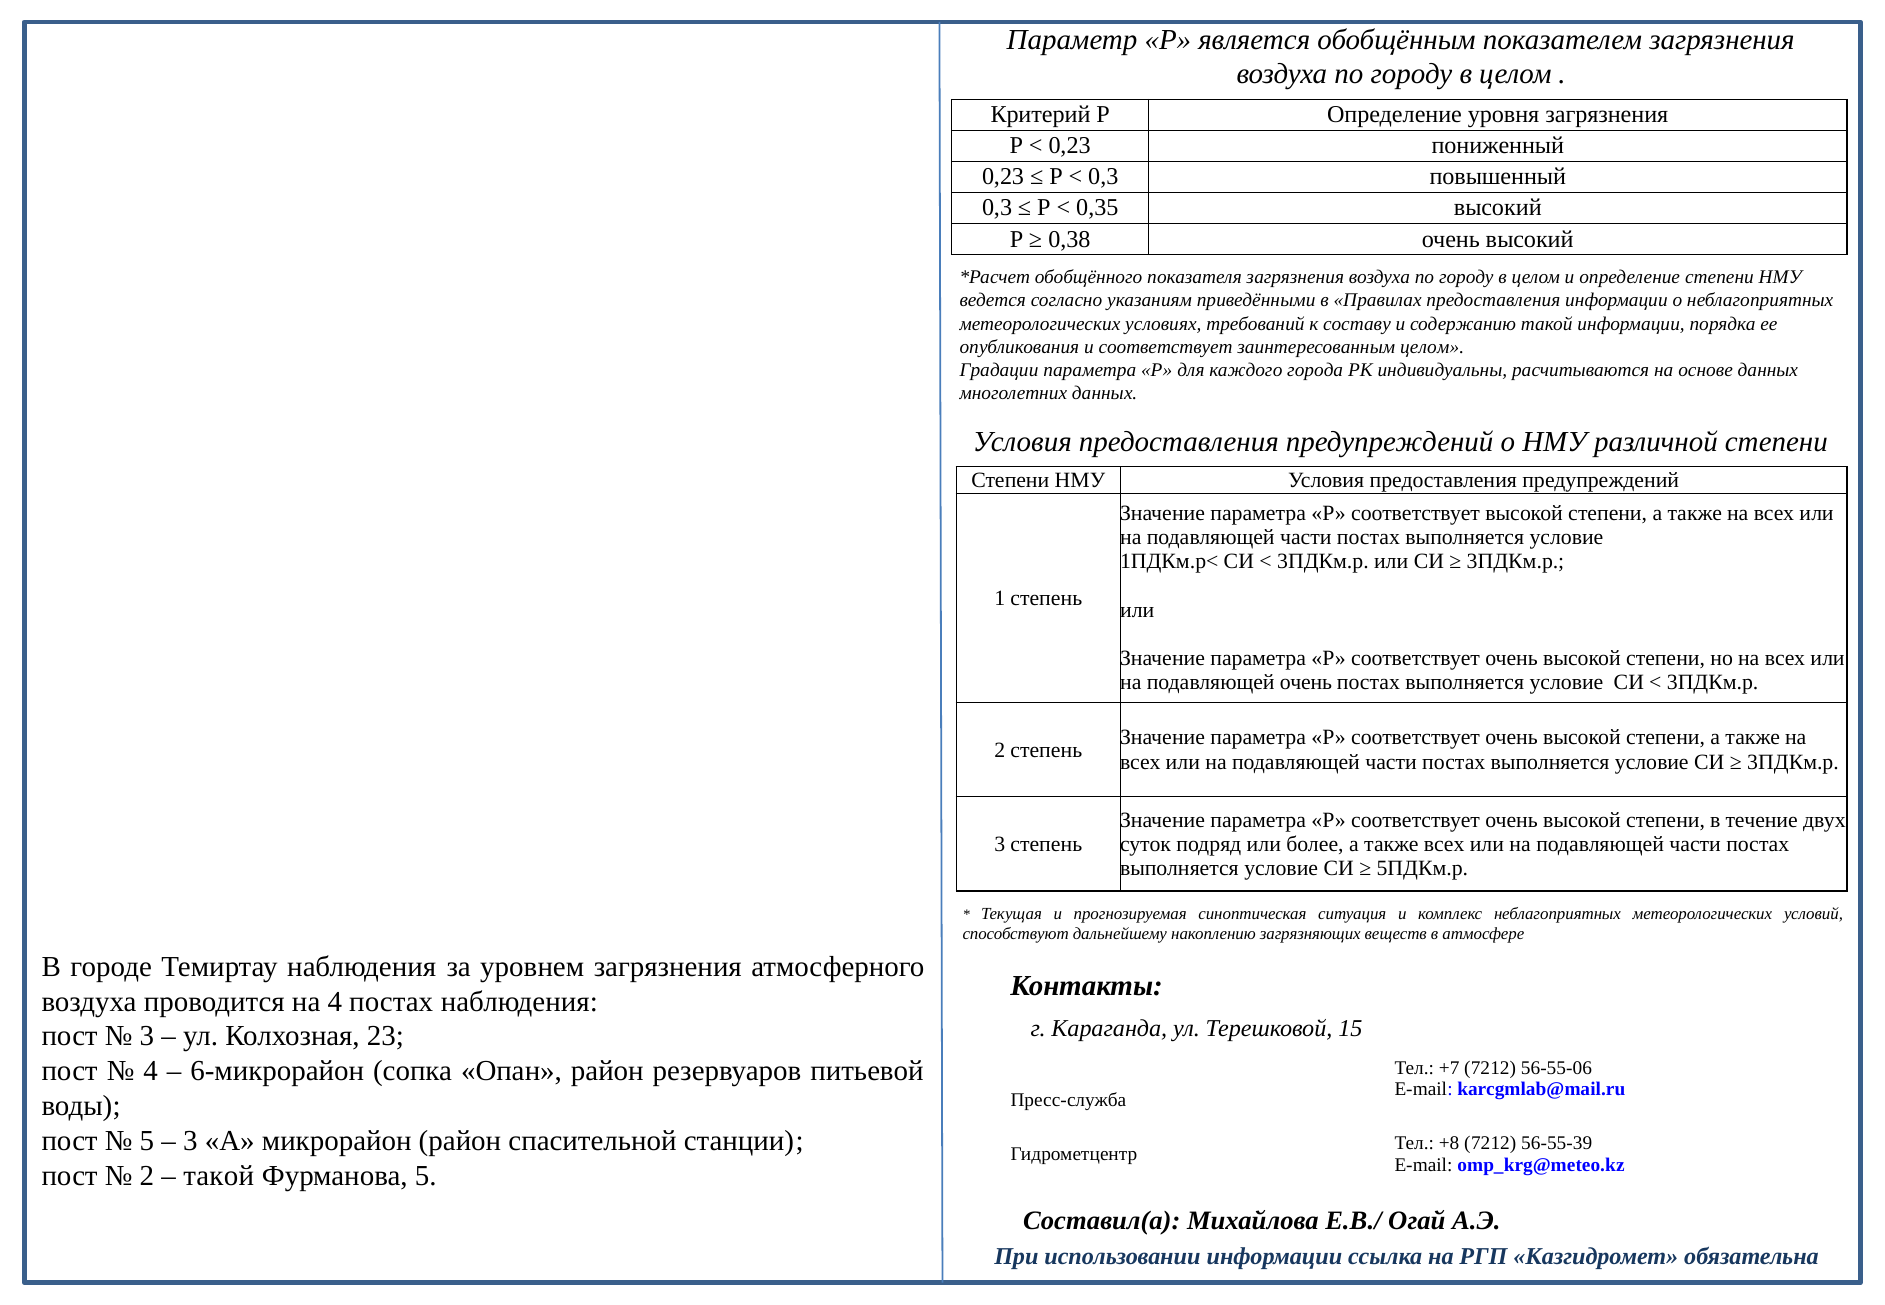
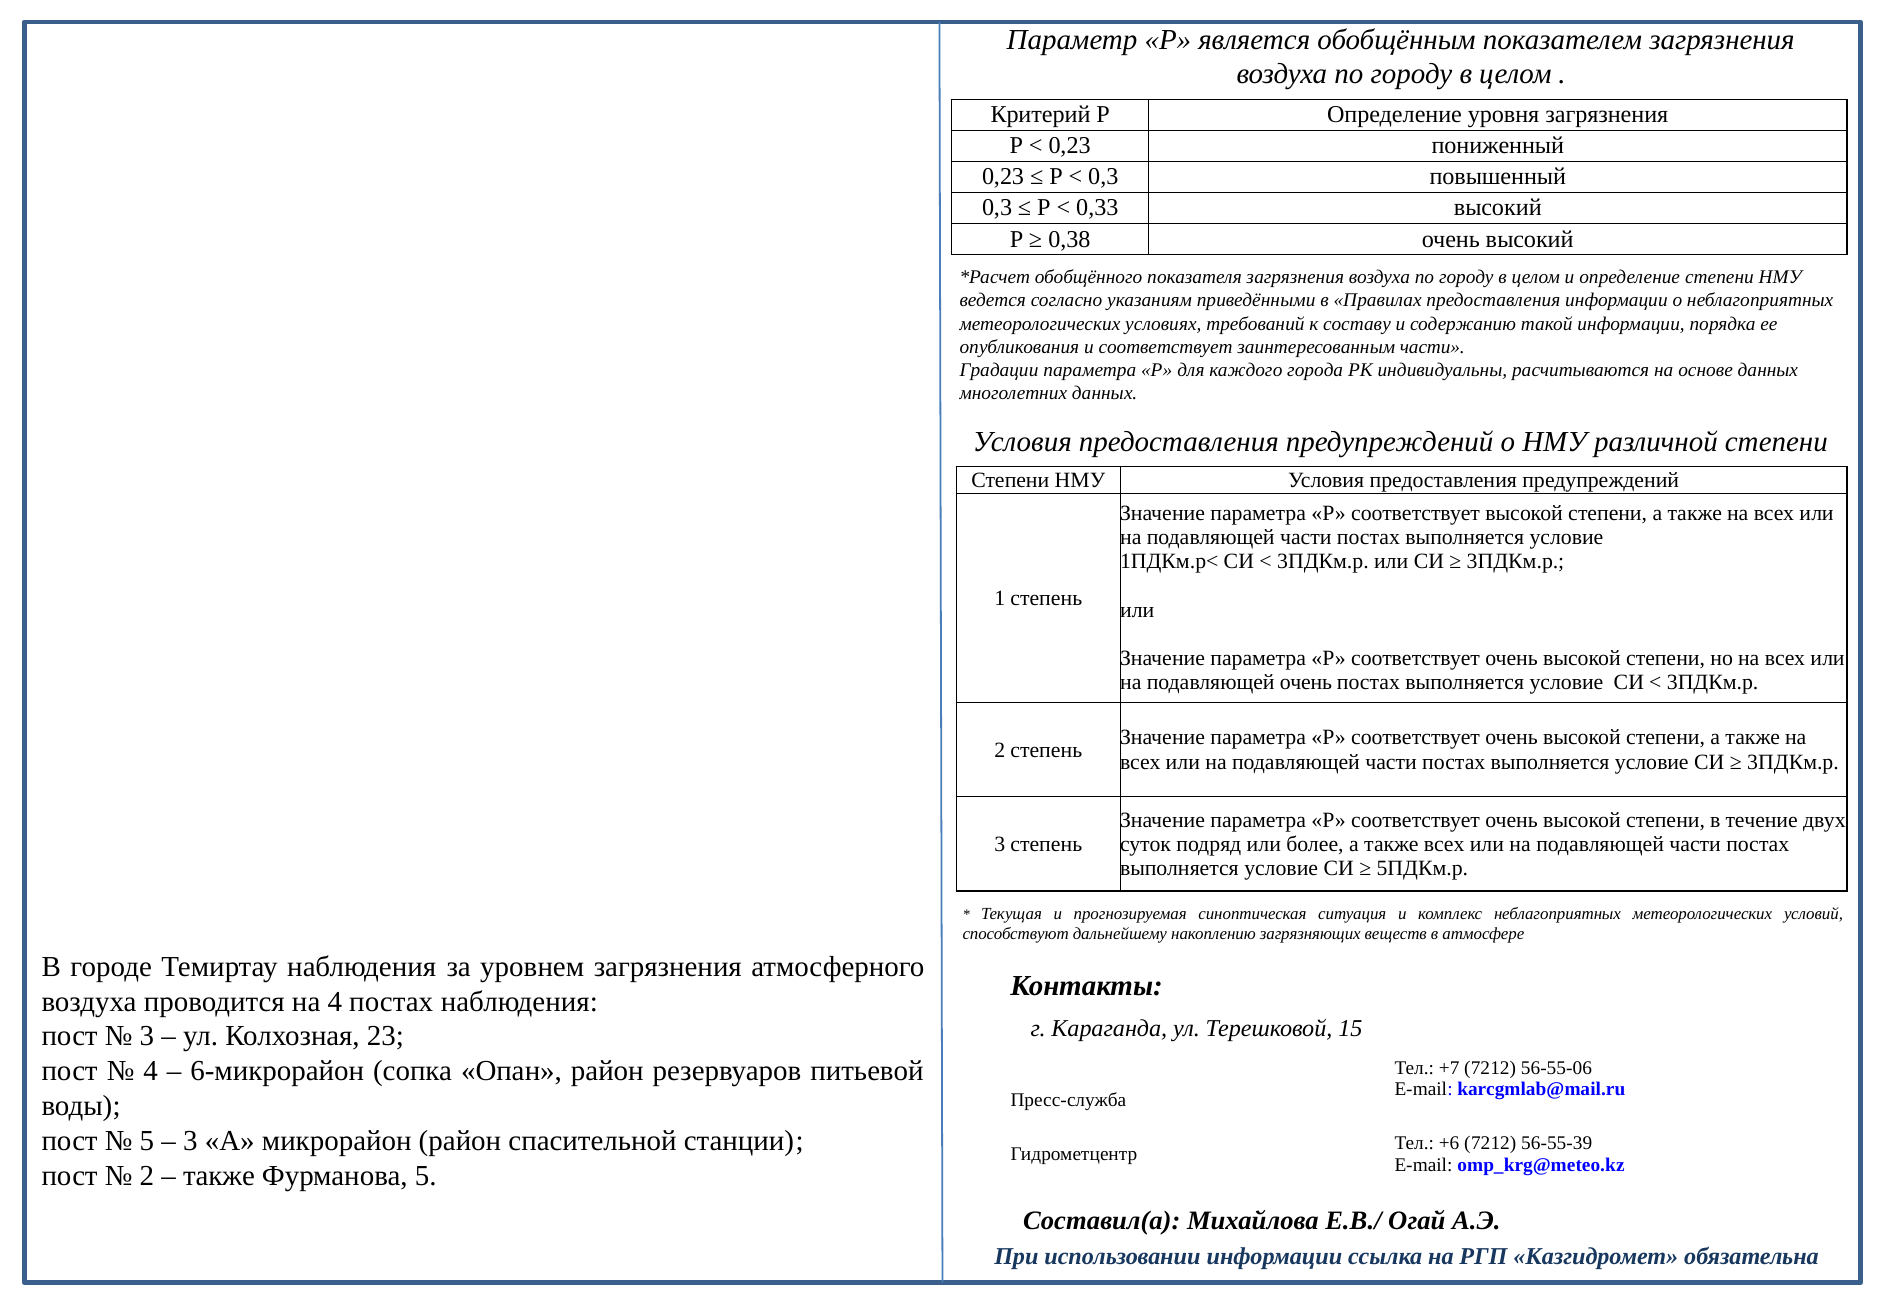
0,35: 0,35 -> 0,33
заинтересованным целом: целом -> части
+8: +8 -> +6
такой at (219, 1176): такой -> также
